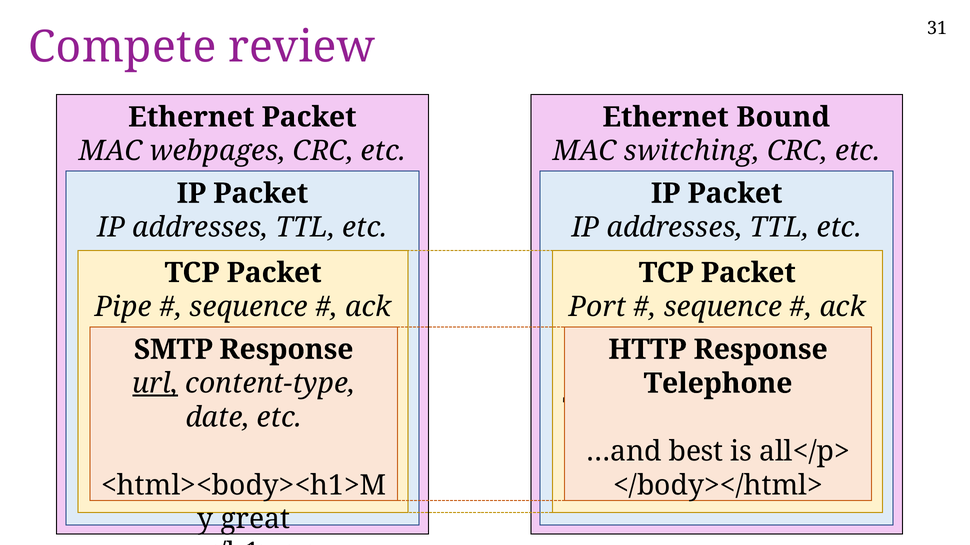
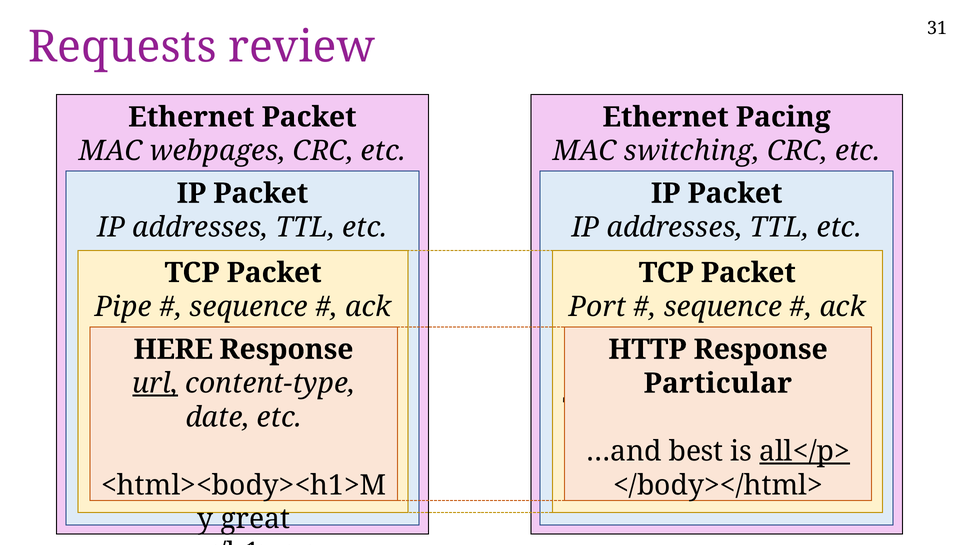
Compete: Compete -> Requests
Bound: Bound -> Pacing
SMTP: SMTP -> HERE
Telephone: Telephone -> Particular
all</p> underline: none -> present
